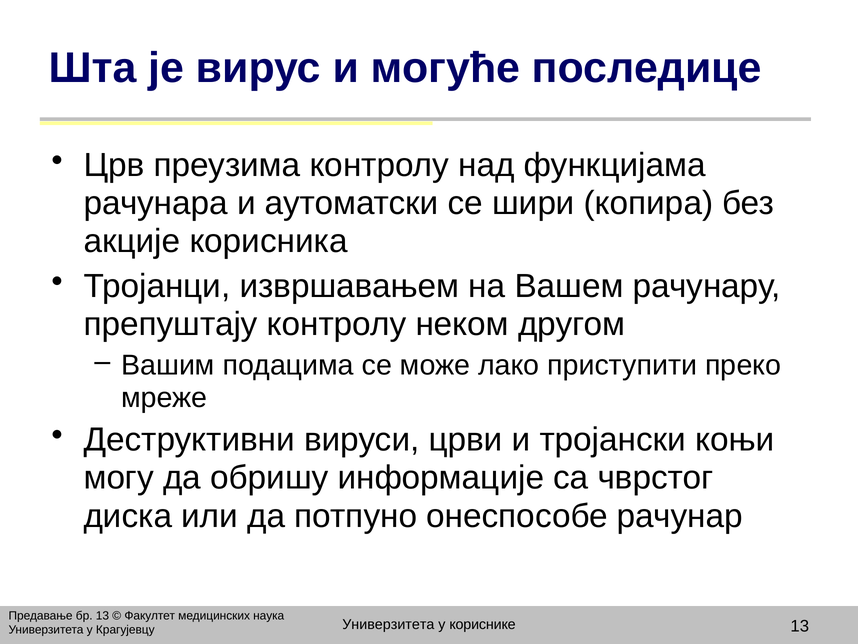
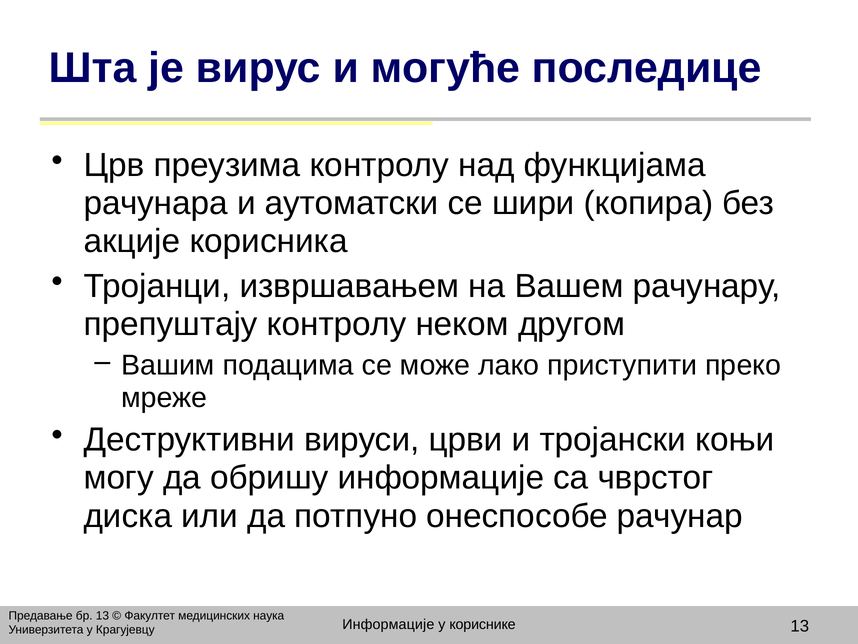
Универзитета at (388, 624): Универзитета -> Информације
